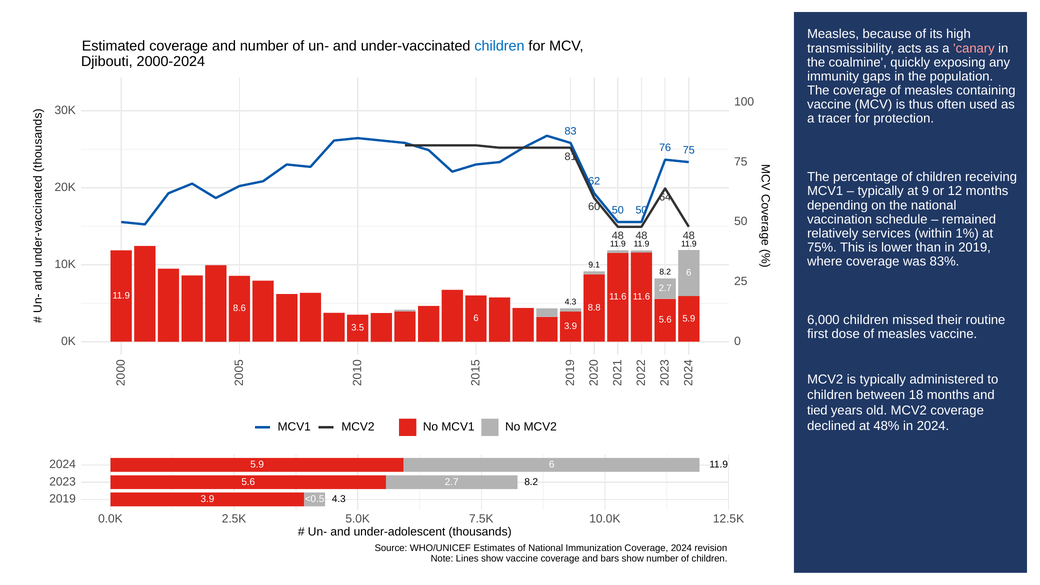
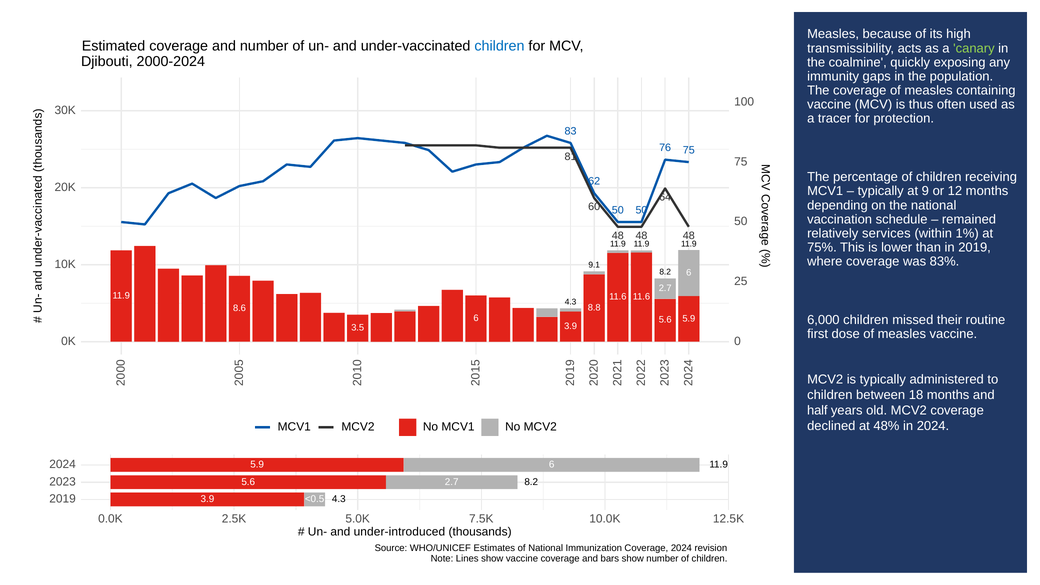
canary colour: pink -> light green
tied: tied -> half
under-adolescent: under-adolescent -> under-introduced
